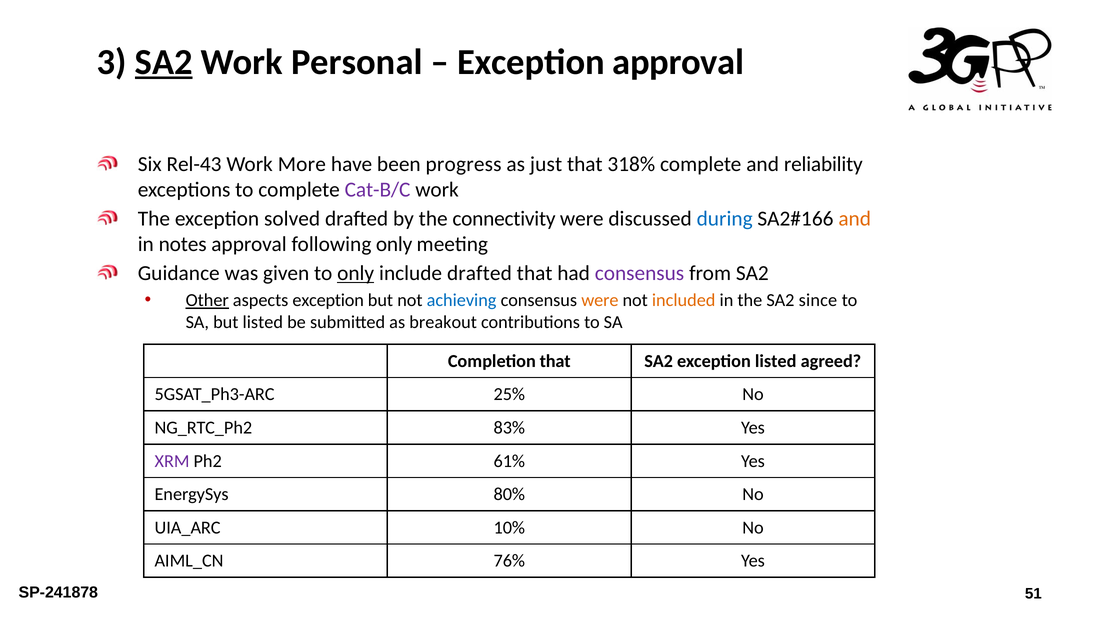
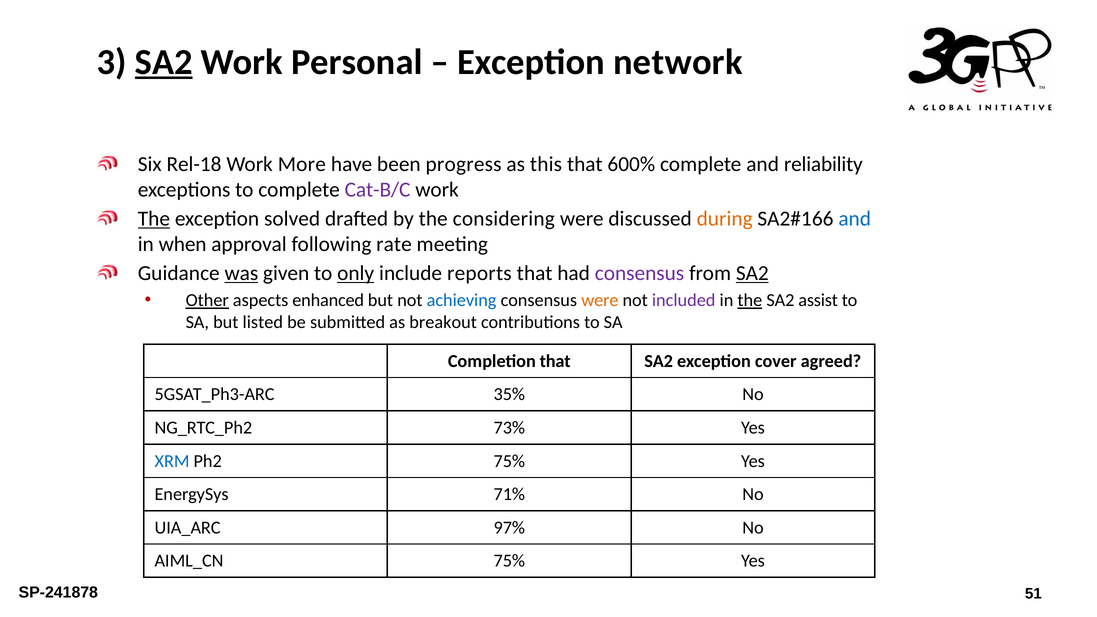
Exception approval: approval -> network
Rel-43: Rel-43 -> Rel-18
just: just -> this
318%: 318% -> 600%
The at (154, 219) underline: none -> present
connectivity: connectivity -> considering
during colour: blue -> orange
and at (855, 219) colour: orange -> blue
notes: notes -> when
following only: only -> rate
was underline: none -> present
include drafted: drafted -> reports
SA2 at (752, 273) underline: none -> present
aspects exception: exception -> enhanced
included colour: orange -> purple
the at (750, 300) underline: none -> present
since: since -> assist
exception listed: listed -> cover
25%: 25% -> 35%
83%: 83% -> 73%
XRM colour: purple -> blue
Ph2 61%: 61% -> 75%
80%: 80% -> 71%
10%: 10% -> 97%
76% at (509, 561): 76% -> 75%
